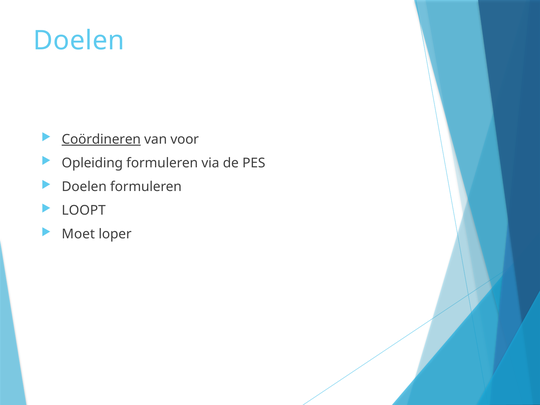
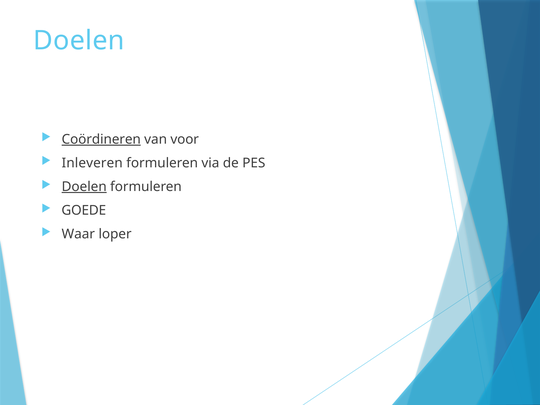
Opleiding: Opleiding -> Inleveren
Doelen at (84, 187) underline: none -> present
LOOPT: LOOPT -> GOEDE
Moet: Moet -> Waar
